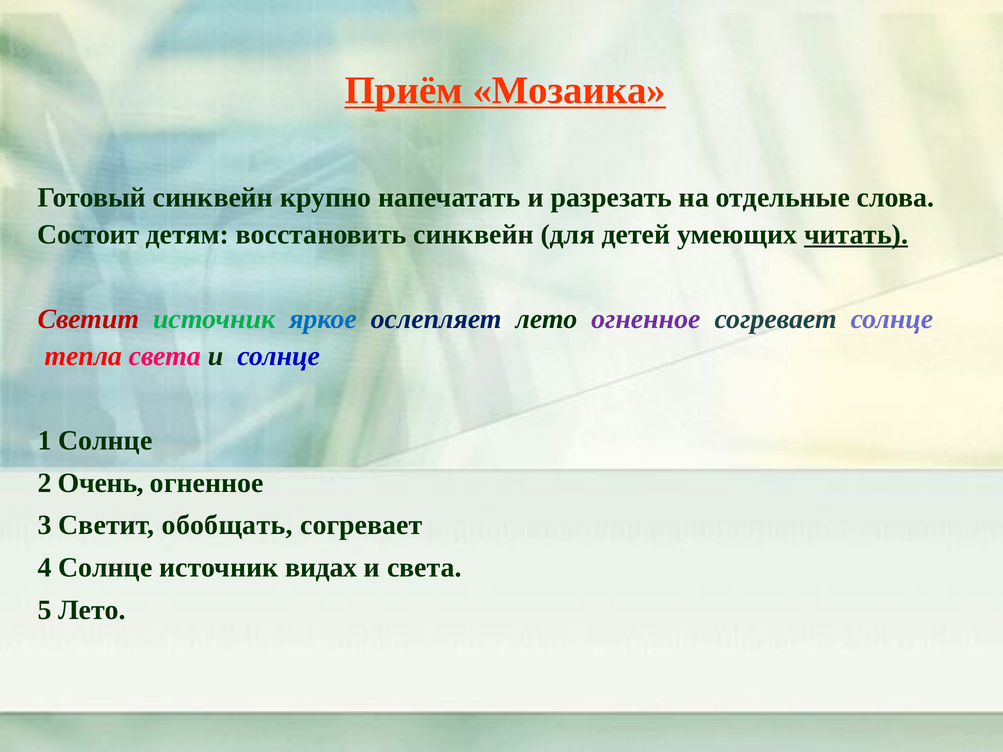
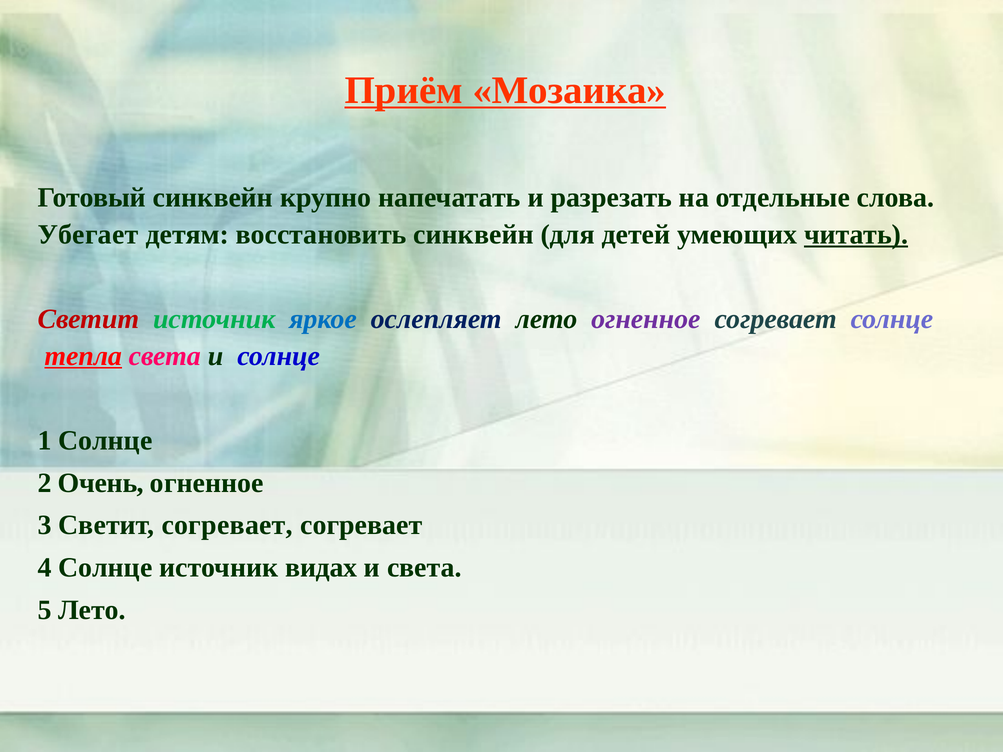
Состоит: Состоит -> Убегает
тепла underline: none -> present
Светит обобщать: обобщать -> согревает
